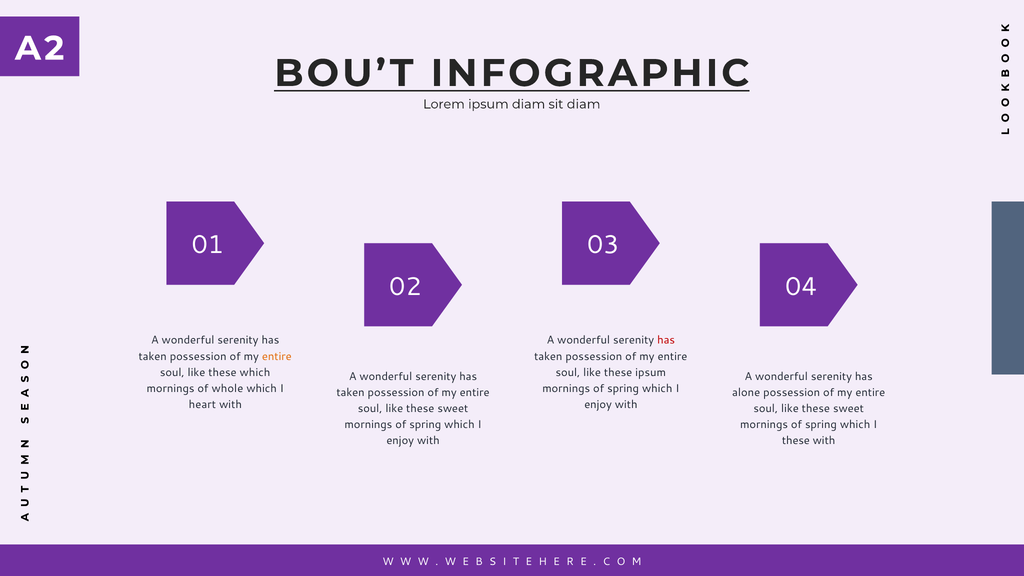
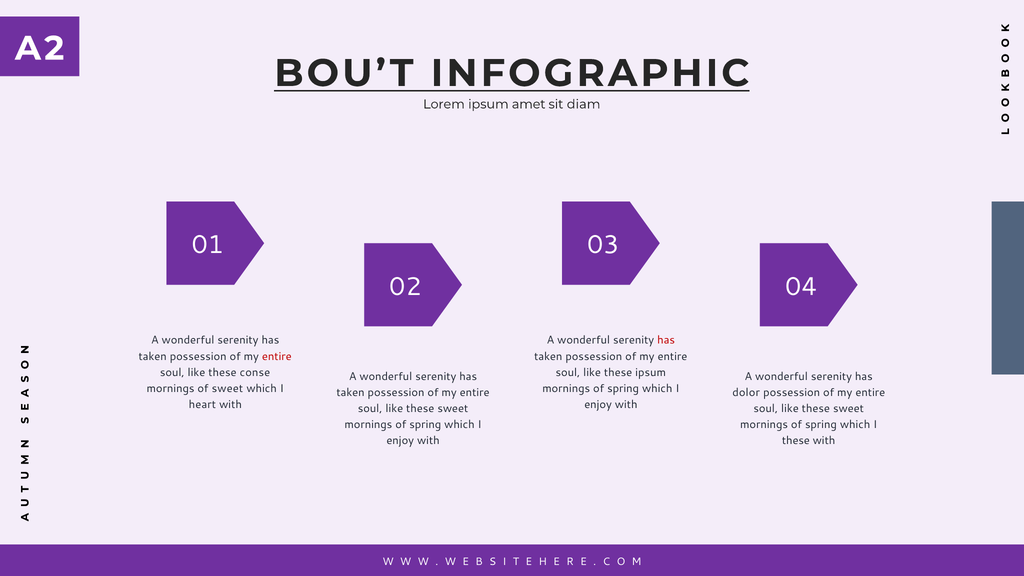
ipsum diam: diam -> amet
entire at (277, 356) colour: orange -> red
these which: which -> conse
of whole: whole -> sweet
alone: alone -> dolor
